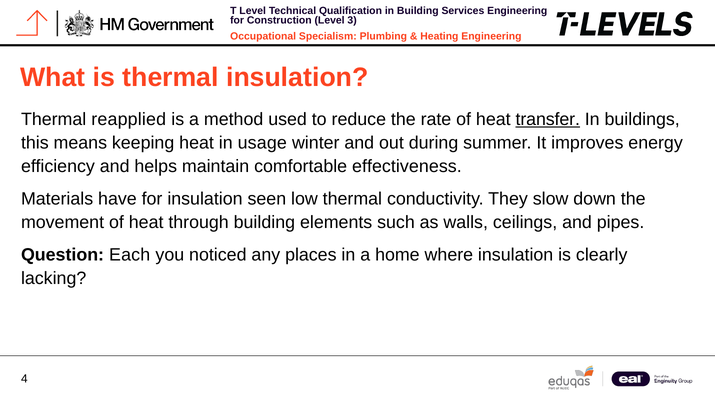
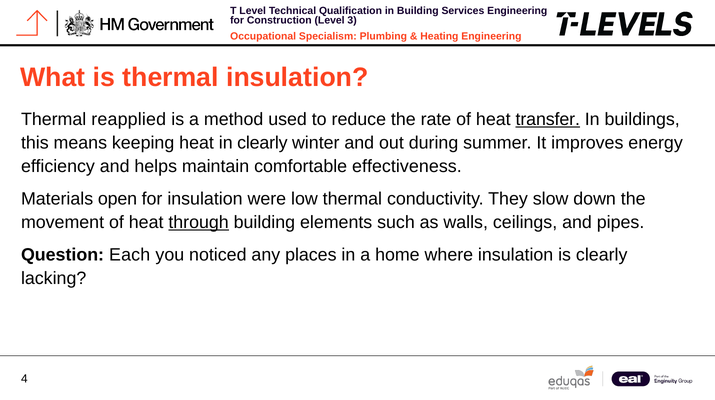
in usage: usage -> clearly
have: have -> open
seen: seen -> were
through underline: none -> present
